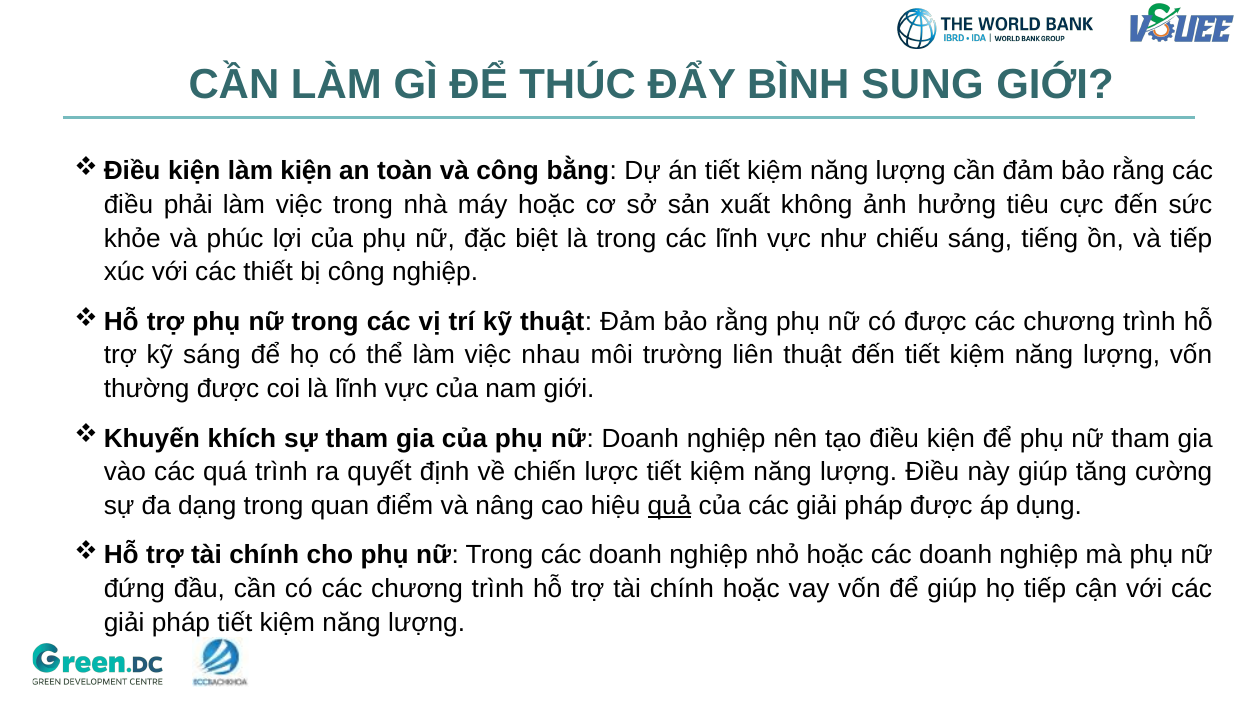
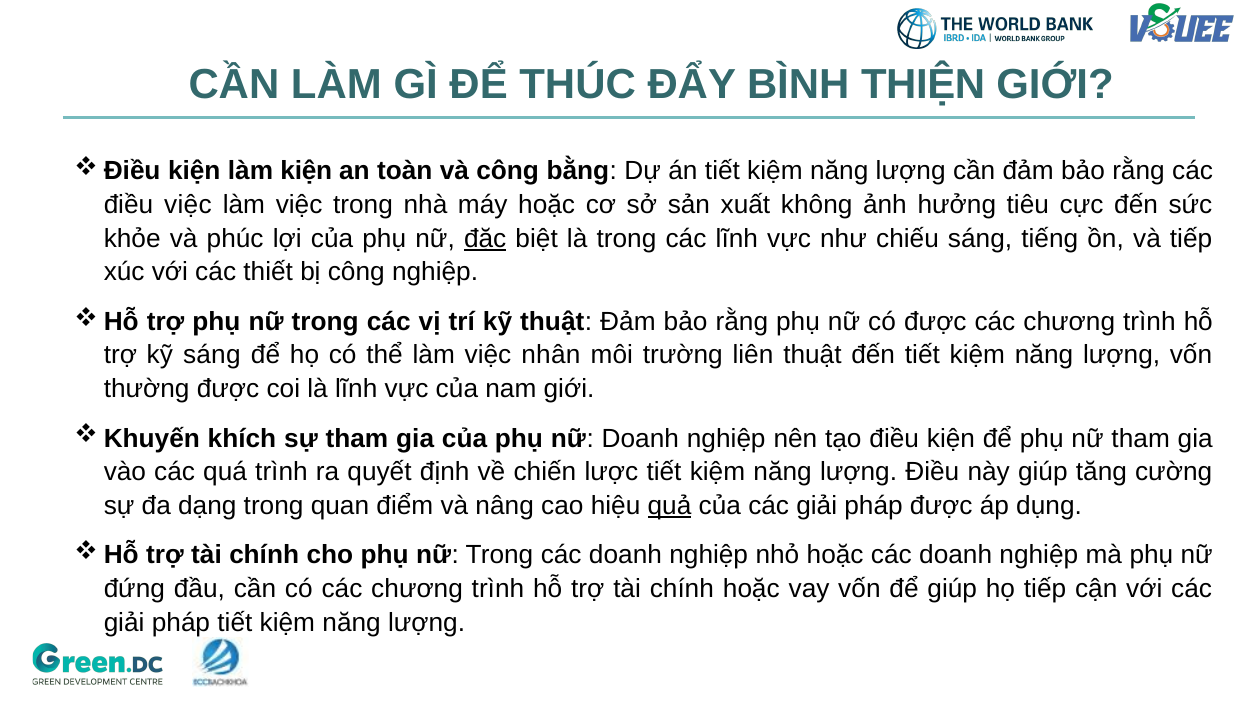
SUNG: SUNG -> THIỆN
điều phải: phải -> việc
đặc underline: none -> present
nhau: nhau -> nhân
